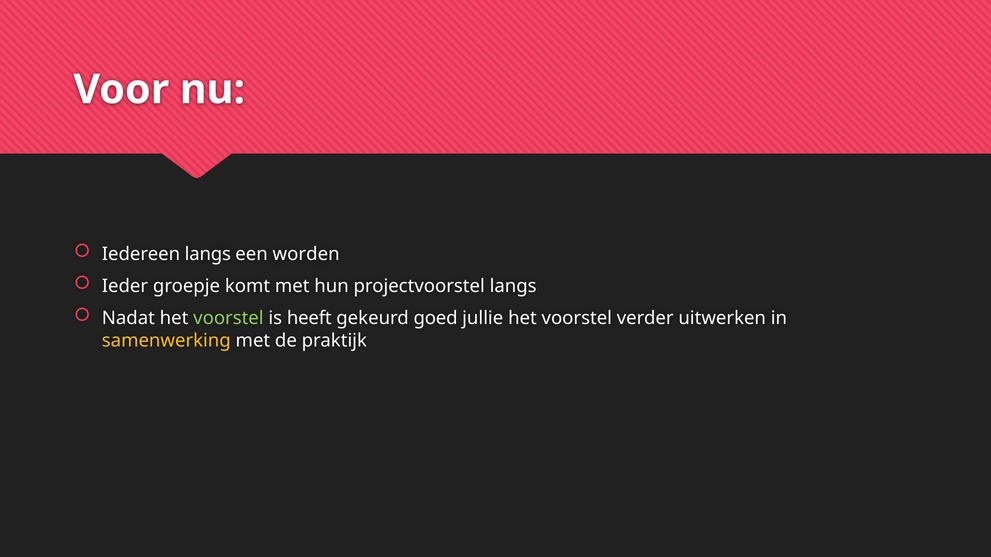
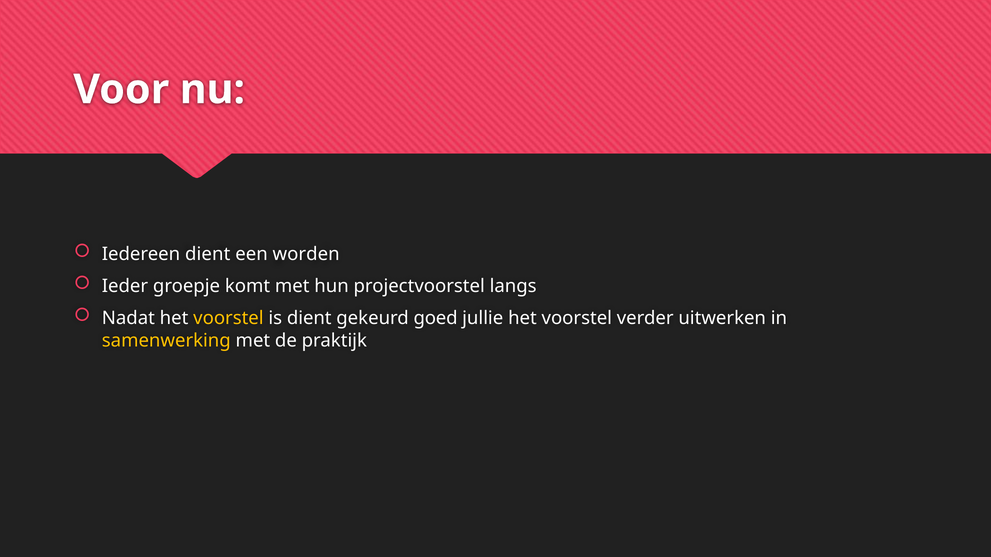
Iedereen langs: langs -> dient
voorstel at (228, 319) colour: light green -> yellow
is heeft: heeft -> dient
